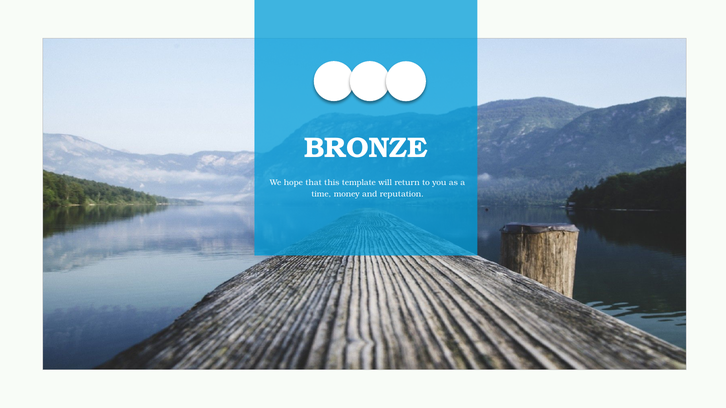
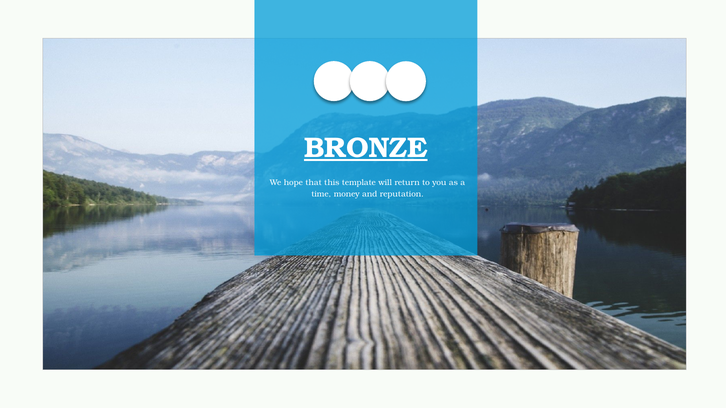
BRONZE underline: none -> present
